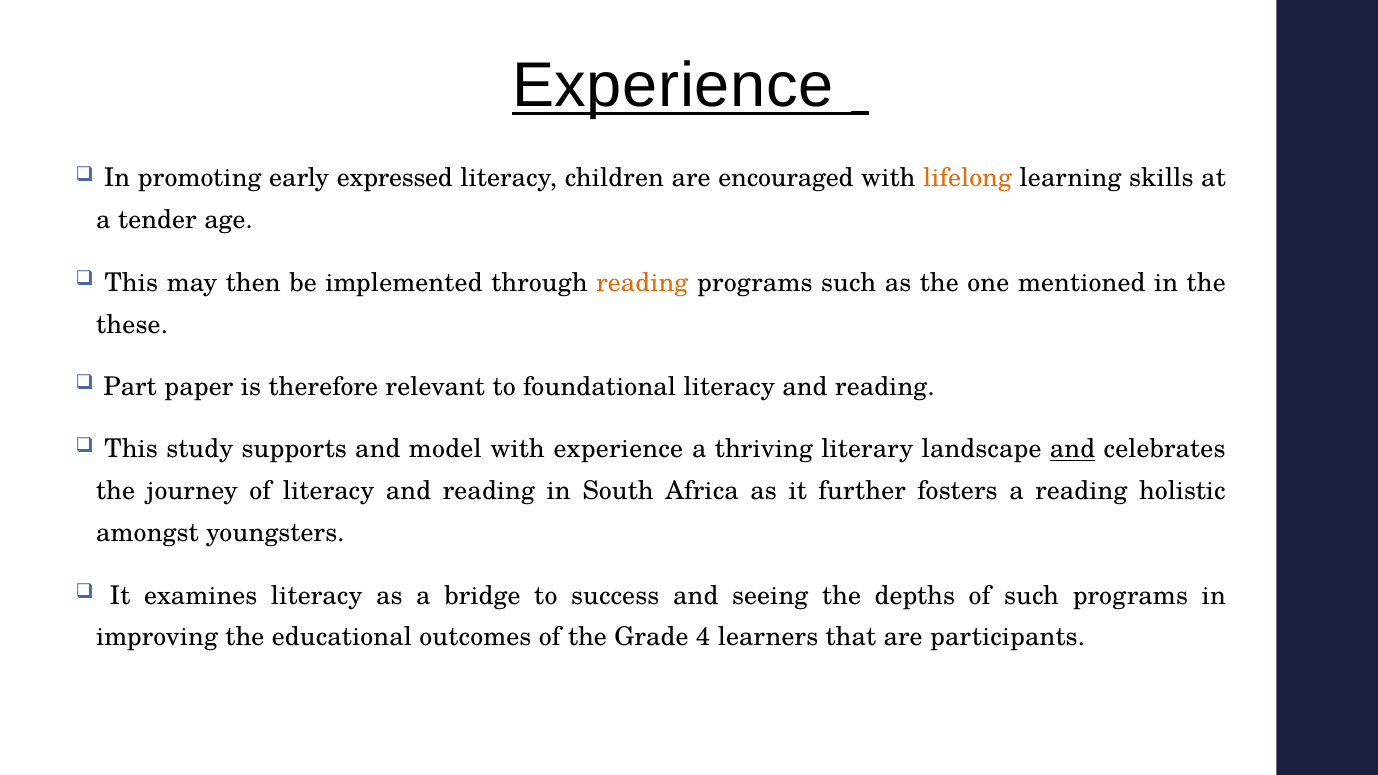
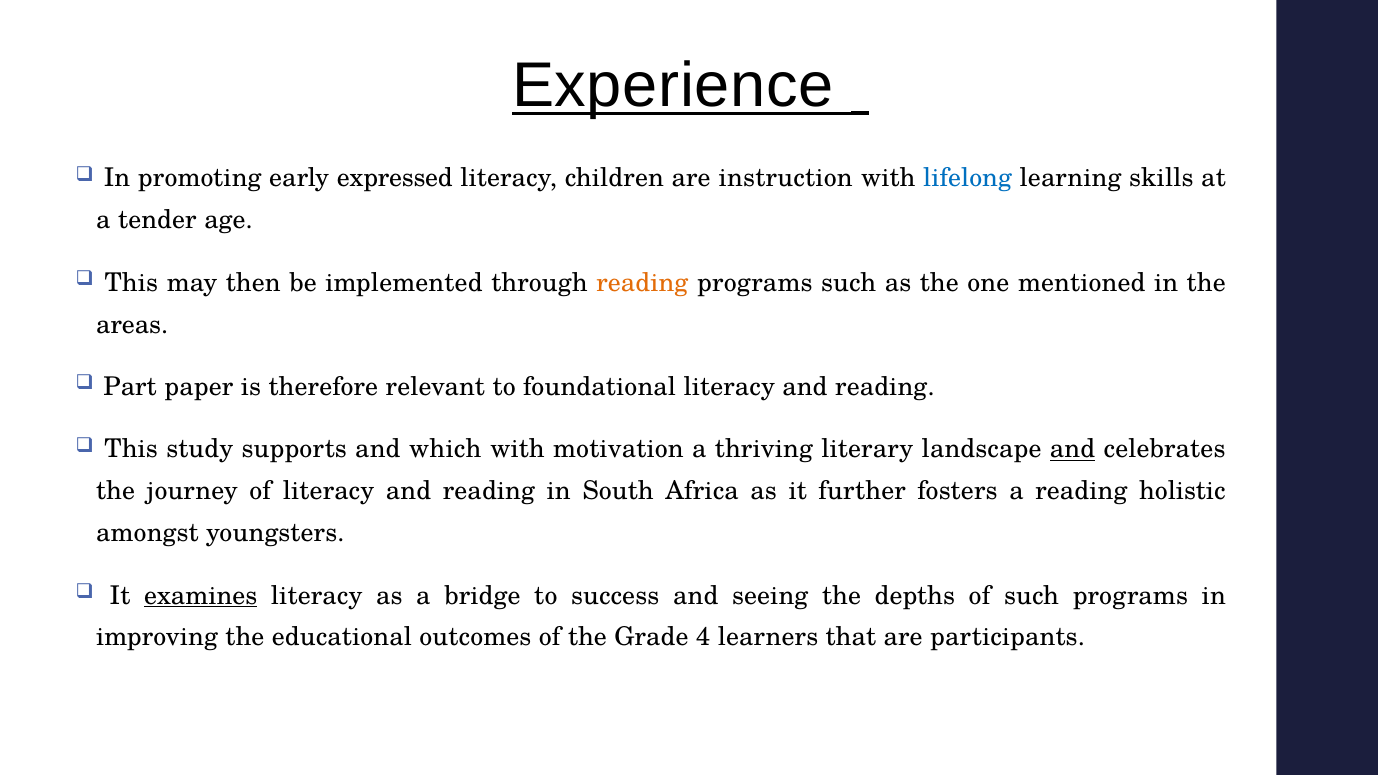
encouraged: encouraged -> instruction
lifelong colour: orange -> blue
these: these -> areas
model: model -> which
with experience: experience -> motivation
examines underline: none -> present
